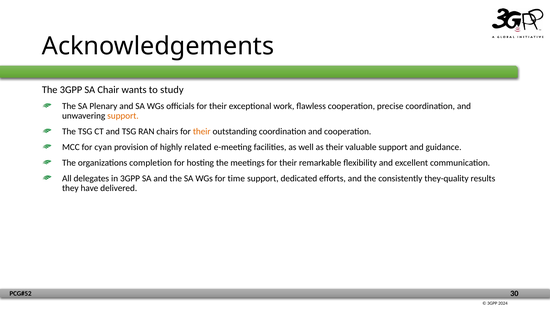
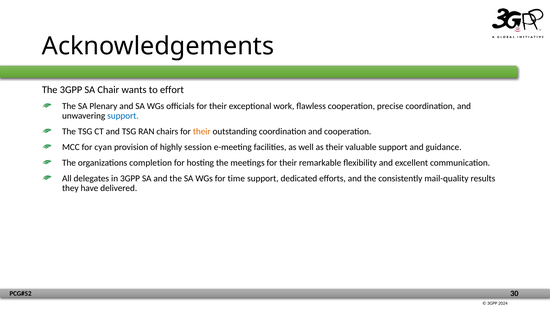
study: study -> effort
support at (123, 116) colour: orange -> blue
related: related -> session
they-quality: they-quality -> mail-quality
